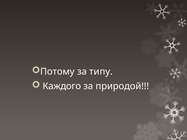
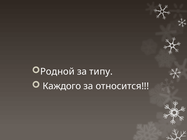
Потому: Потому -> Родной
природой: природой -> относится
